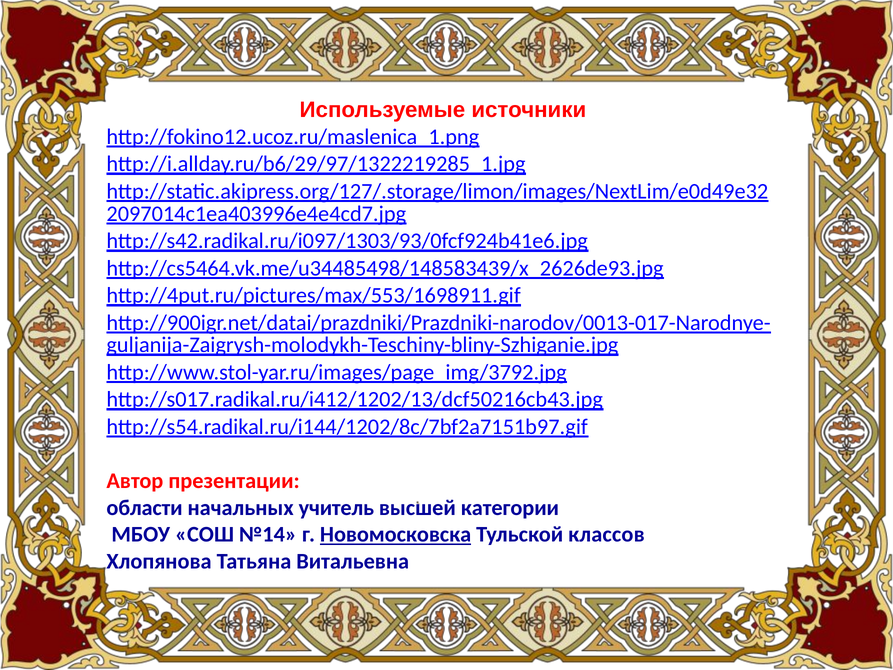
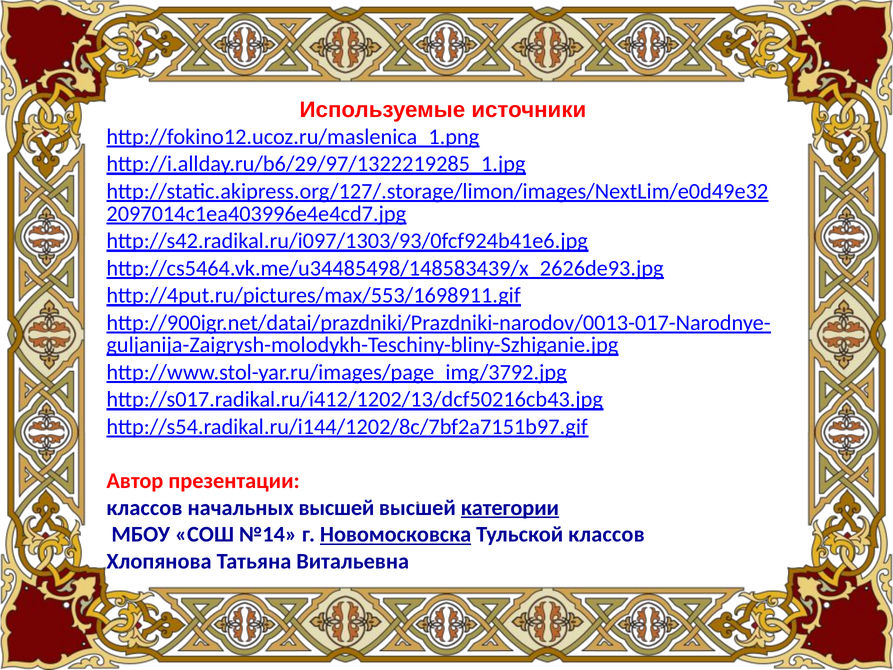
области at (145, 508): области -> классов
начальных учитель: учитель -> высшей
категории underline: none -> present
